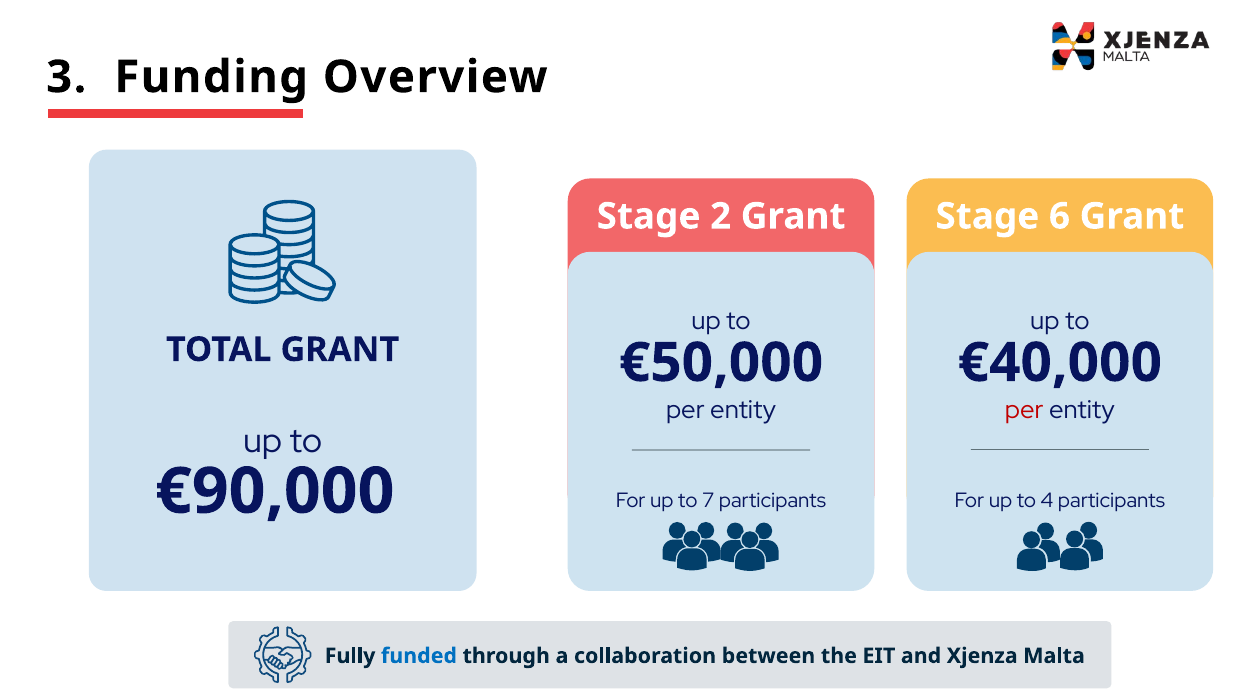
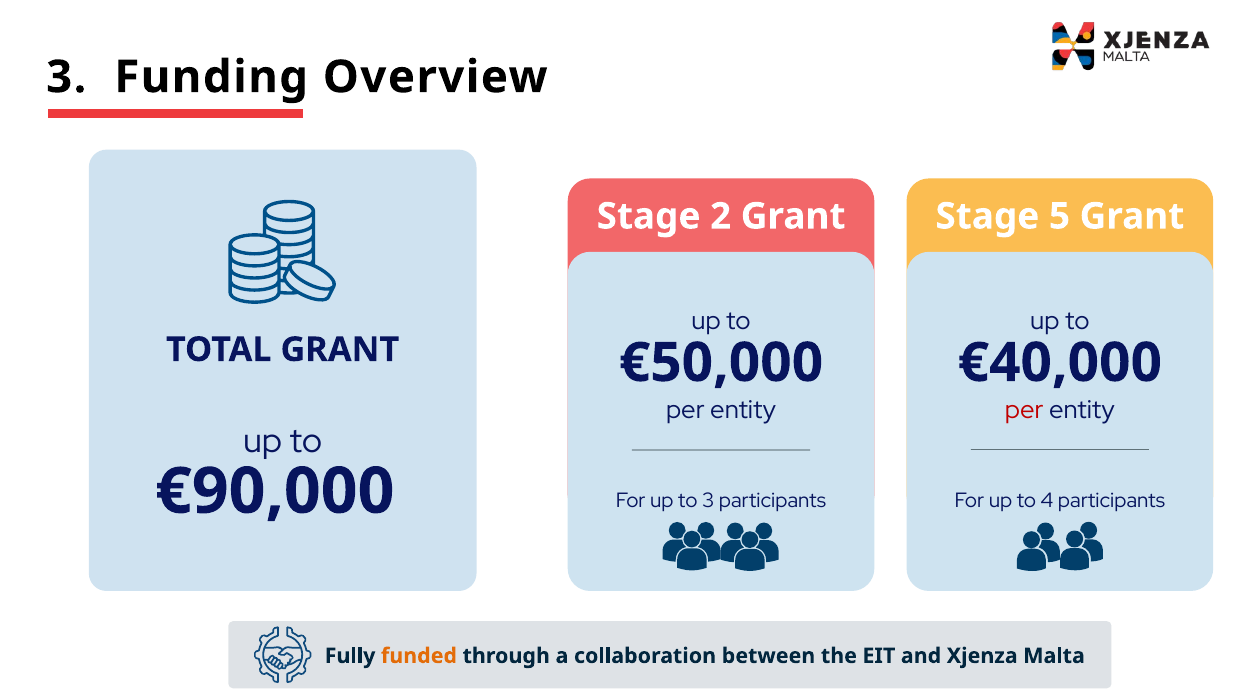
6: 6 -> 5
to 7: 7 -> 3
funded colour: blue -> orange
